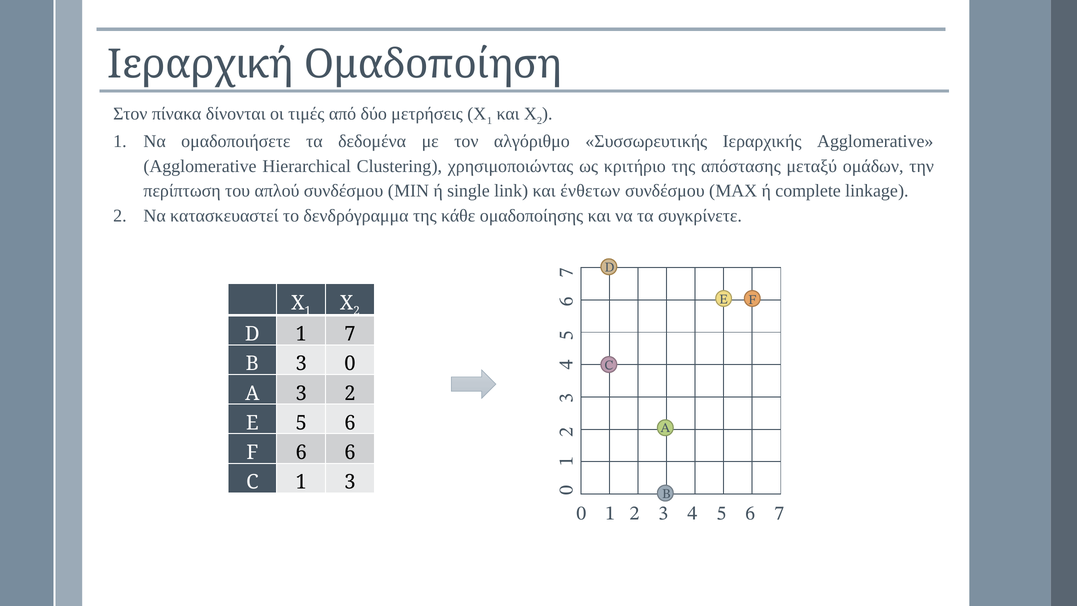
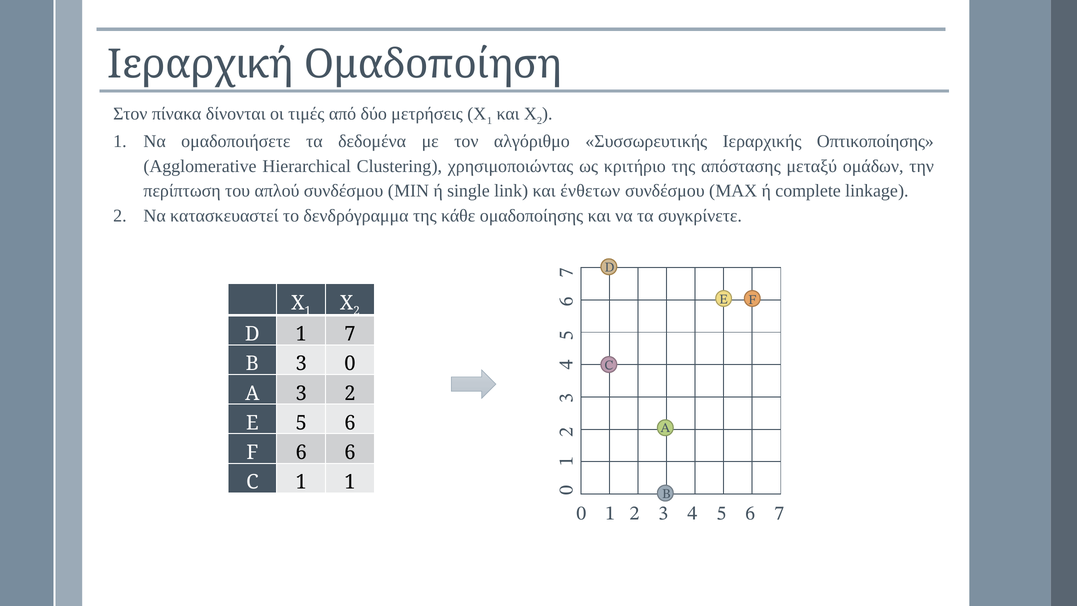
Ιεραρχικής Agglomerative: Agglomerative -> Οπτικοποίησης
1 3: 3 -> 1
